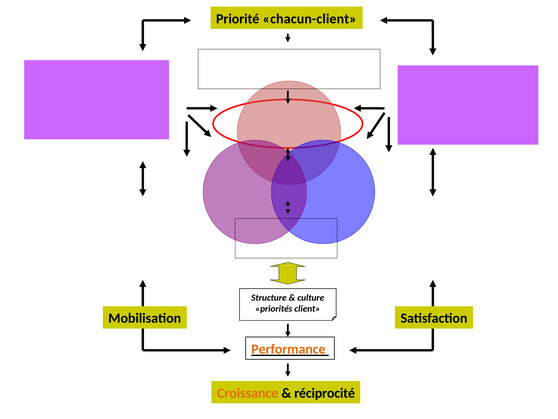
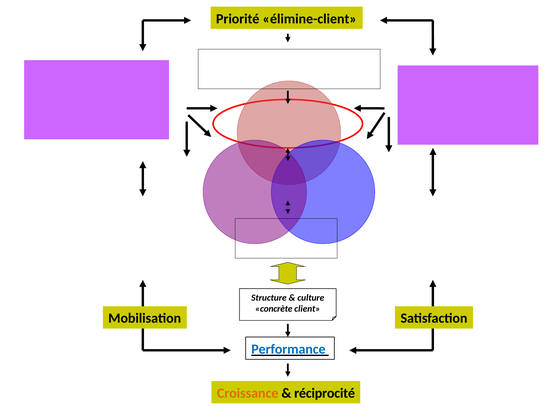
chacun-client: chacun-client -> élimine-client
priorités: priorités -> concrète
Performance colour: orange -> blue
